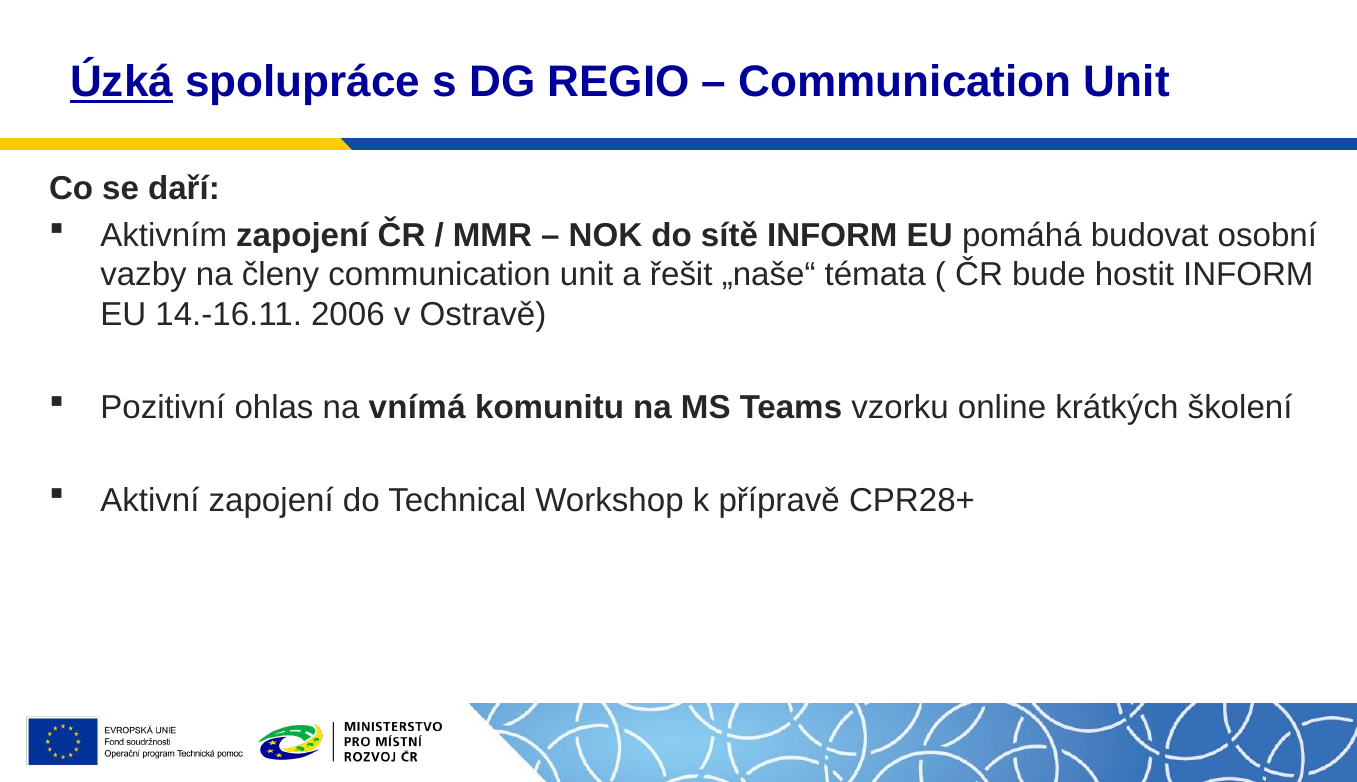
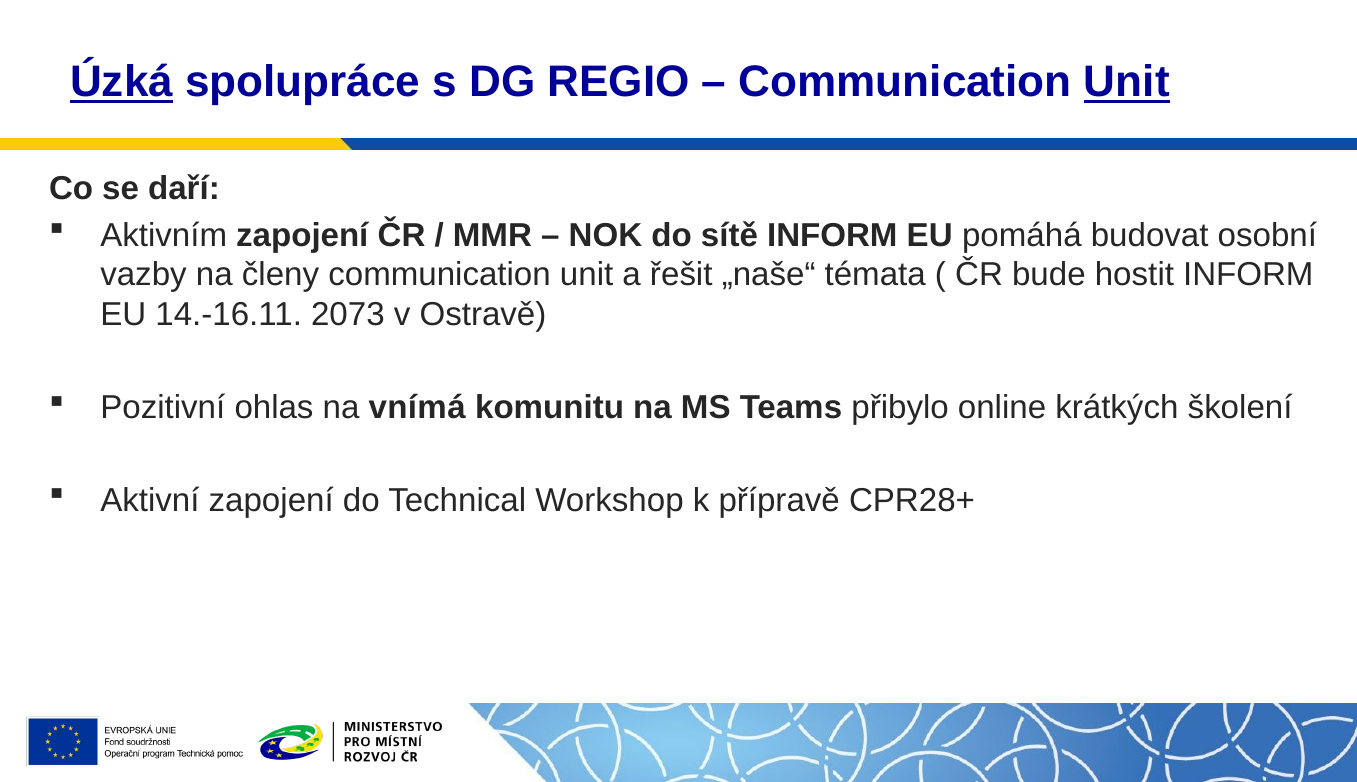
Unit at (1127, 82) underline: none -> present
2006: 2006 -> 2073
vzorku: vzorku -> přibylo
